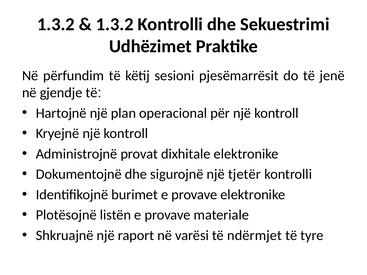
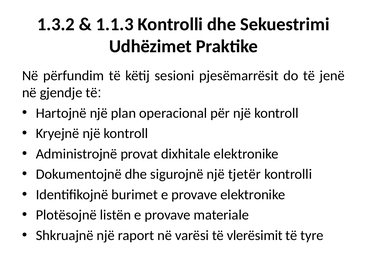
1.3.2 at (115, 24): 1.3.2 -> 1.1.3
ndërmjet: ndërmjet -> vlerësimit
